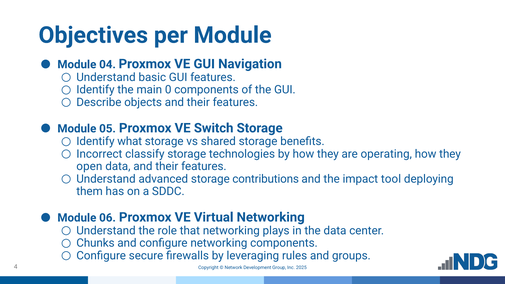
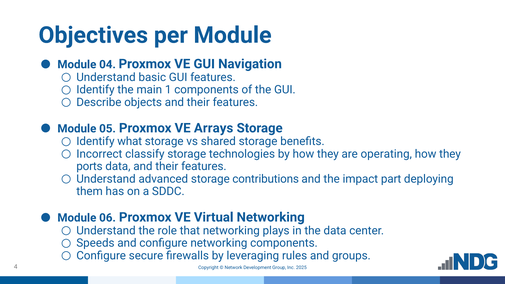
0: 0 -> 1
Switch: Switch -> Arrays
open: open -> ports
tool: tool -> part
Chunks: Chunks -> Speeds
